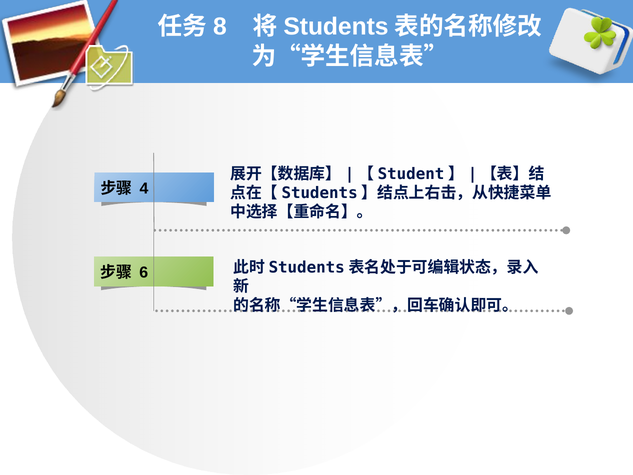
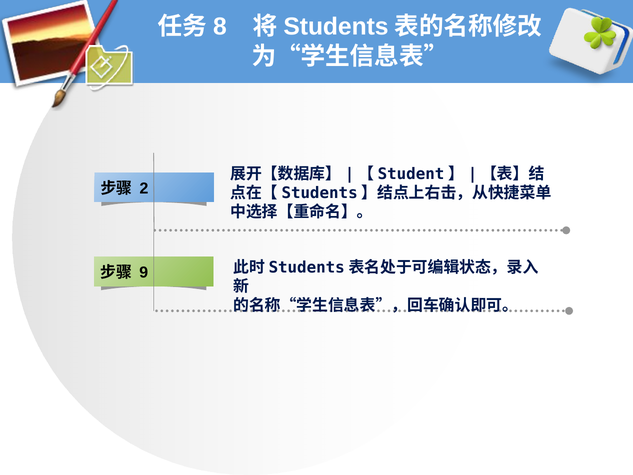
4: 4 -> 2
6: 6 -> 9
